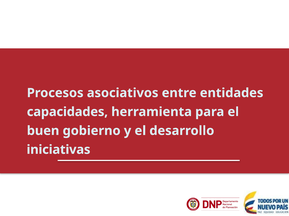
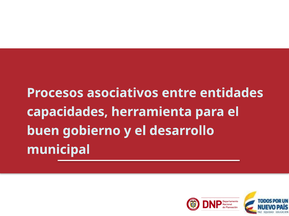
iniciativas: iniciativas -> municipal
